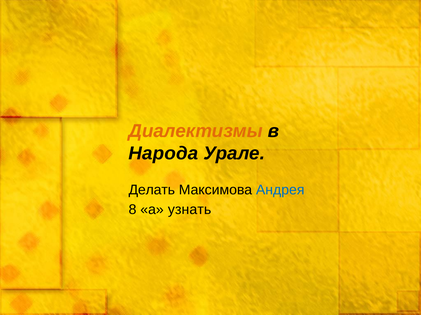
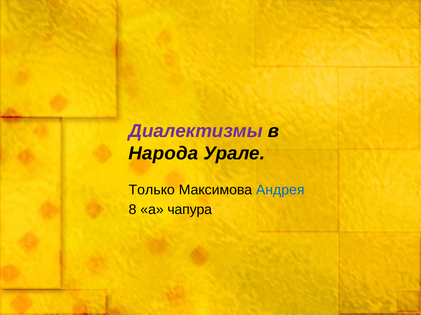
Диалектизмы colour: orange -> purple
Делать: Делать -> Только
узнать: узнать -> чапура
